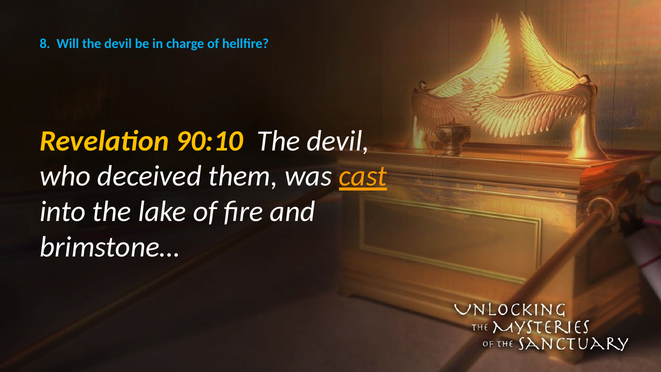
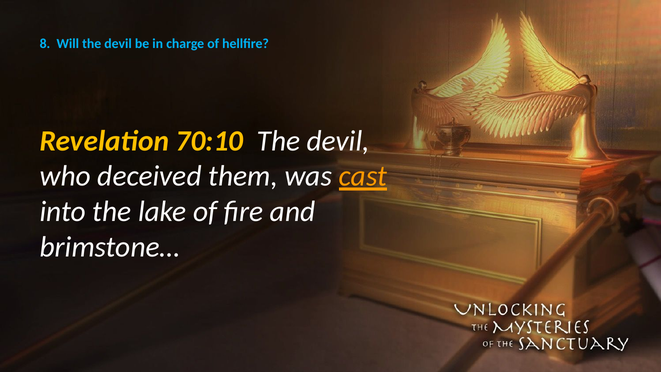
90:10: 90:10 -> 70:10
